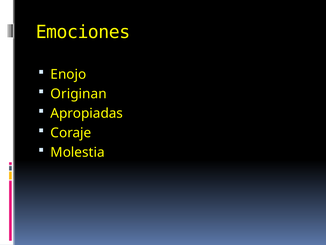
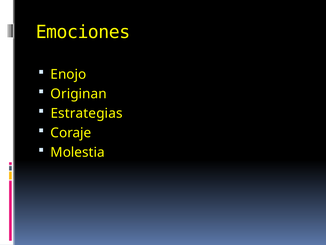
Apropiadas: Apropiadas -> Estrategias
